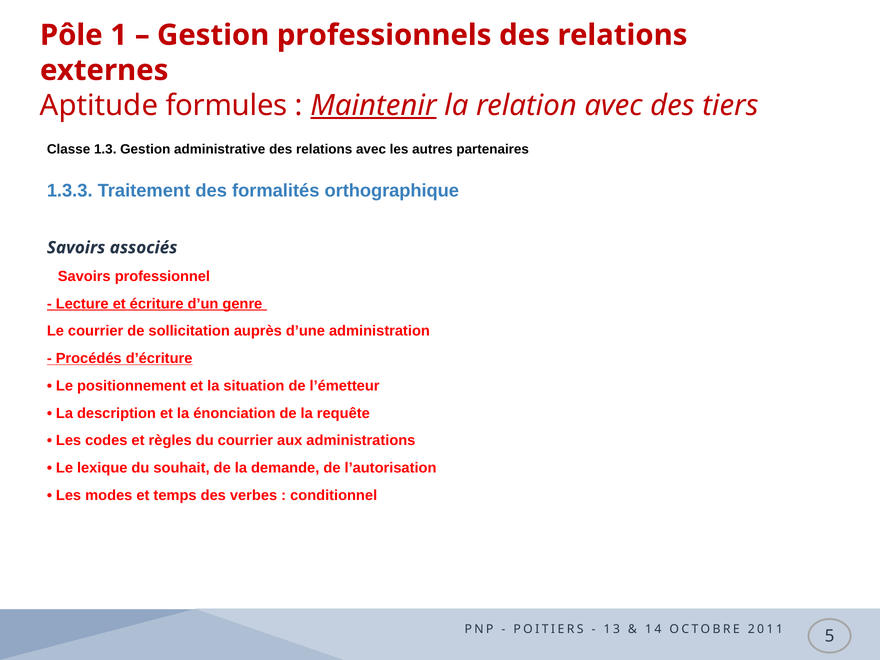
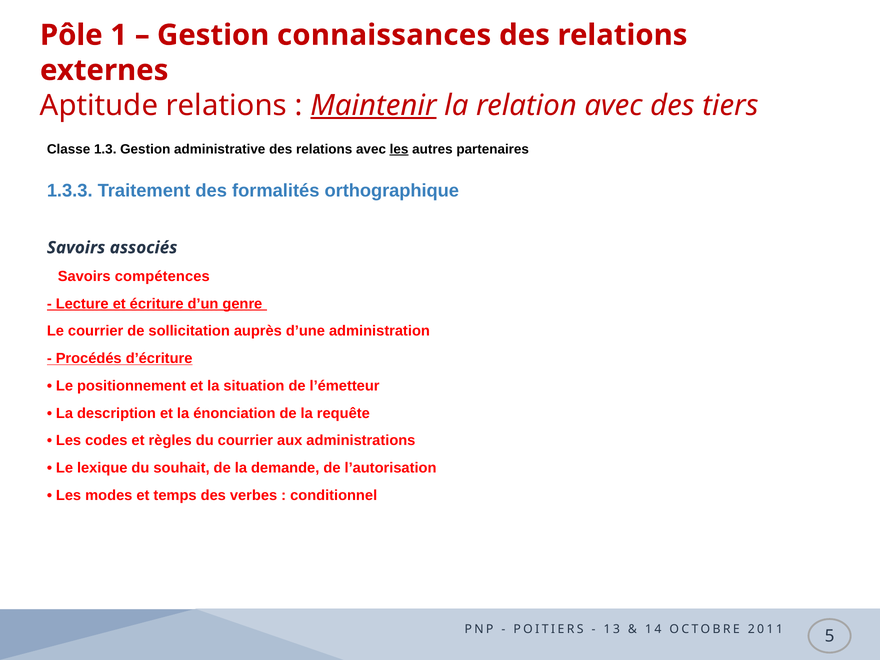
professionnels: professionnels -> connaissances
Aptitude formules: formules -> relations
les at (399, 149) underline: none -> present
professionnel: professionnel -> compétences
